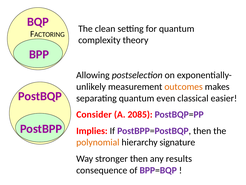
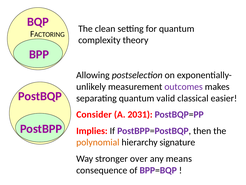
outcomes colour: orange -> purple
even: even -> valid
2085: 2085 -> 2031
stronger then: then -> over
results: results -> means
